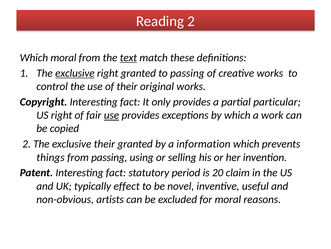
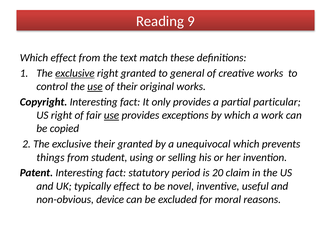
Reading 2: 2 -> 9
Which moral: moral -> effect
text underline: present -> none
to passing: passing -> general
use at (95, 86) underline: none -> present
information: information -> unequivocal
from passing: passing -> student
artists: artists -> device
